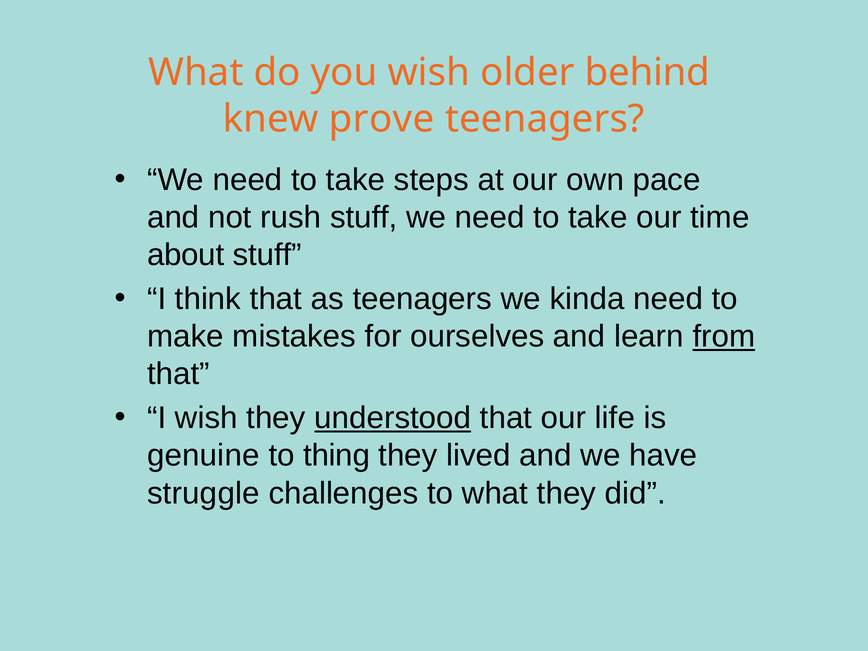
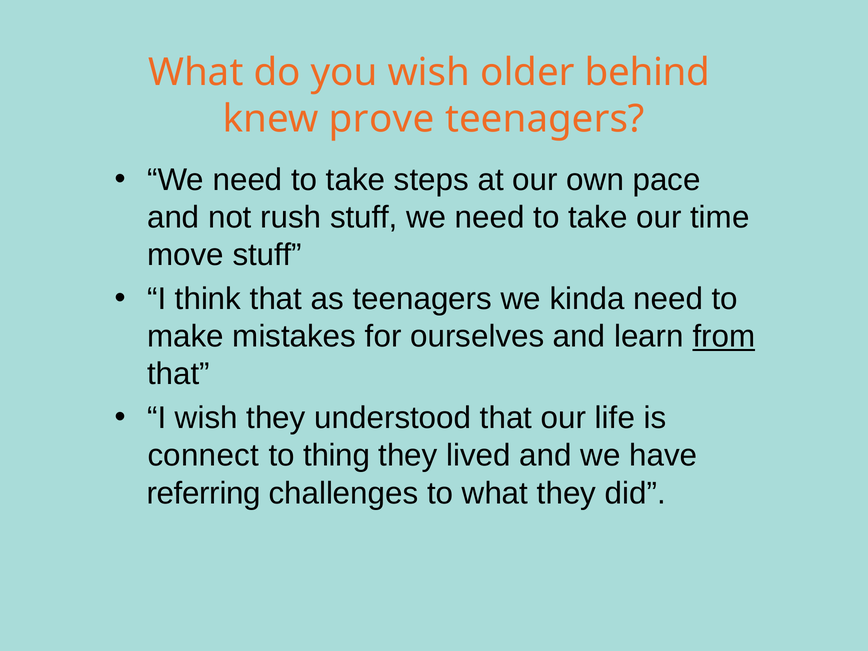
about: about -> move
understood underline: present -> none
genuine: genuine -> connect
struggle: struggle -> referring
